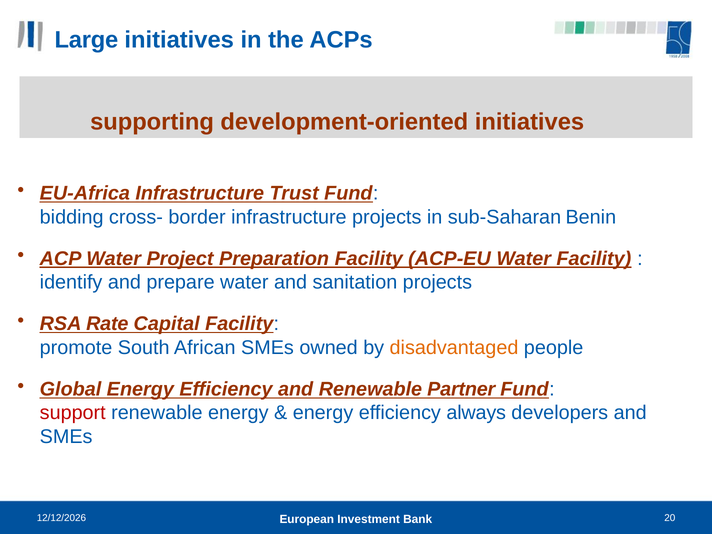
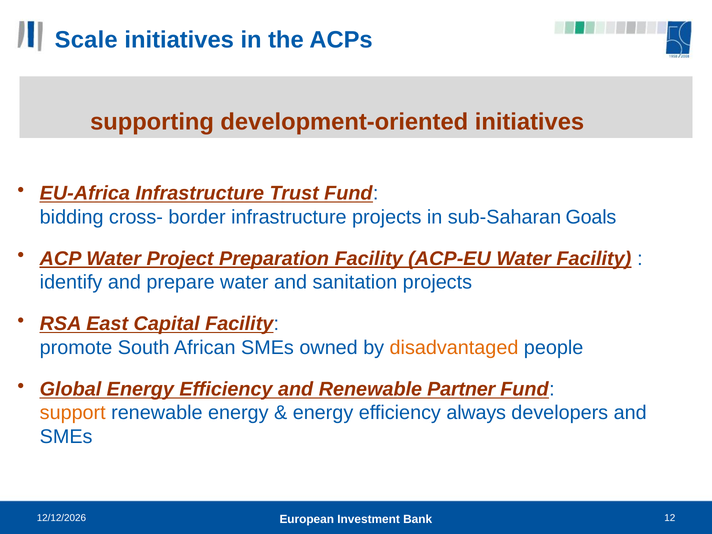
Large: Large -> Scale
Benin: Benin -> Goals
Rate: Rate -> East
support colour: red -> orange
20: 20 -> 12
